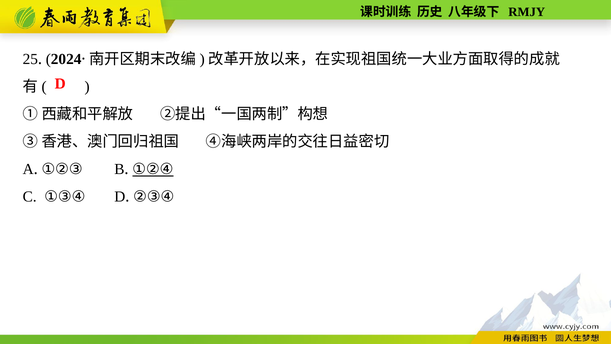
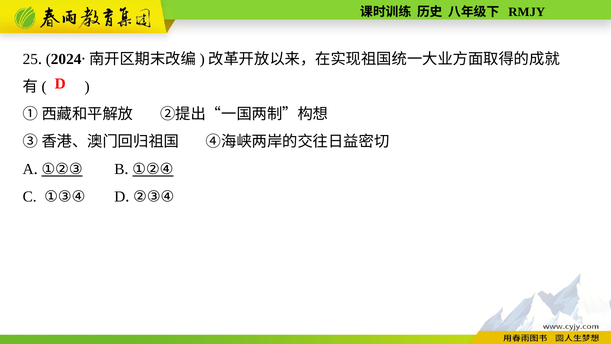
①②③ underline: none -> present
